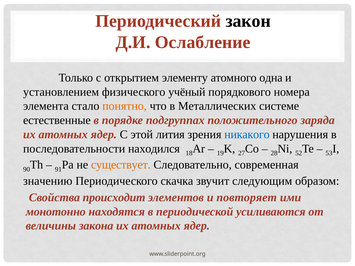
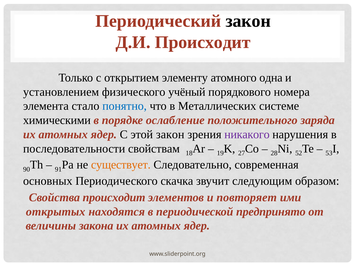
Д.И Ослабление: Ослабление -> Происходит
понятно colour: orange -> blue
естественные: естественные -> химическими
подгруппах: подгруппах -> ослабление
этой лития: лития -> закон
никакого colour: blue -> purple
находился: находился -> свойствам
значению: значению -> основных
монотонно: монотонно -> открытых
усиливаются: усиливаются -> предпринято
